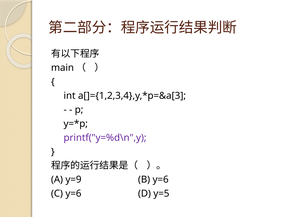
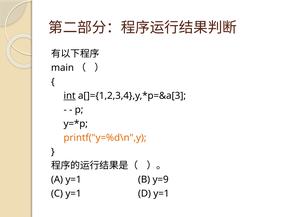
int underline: none -> present
printf("y=%d\n",y colour: purple -> orange
A y=9: y=9 -> y=1
B y=6: y=6 -> y=9
C y=6: y=6 -> y=1
D y=5: y=5 -> y=1
